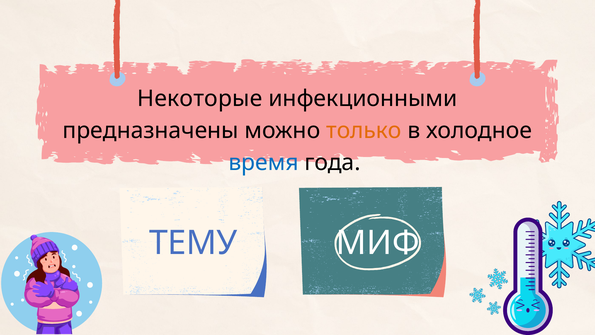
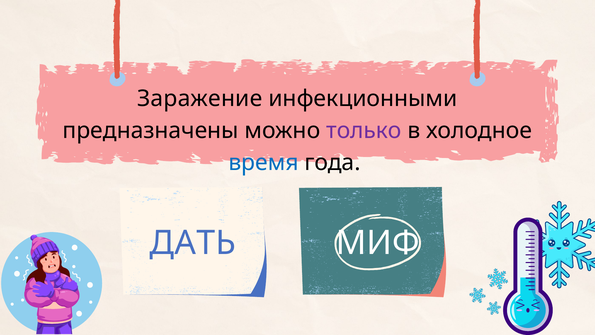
Некоторые: Некоторые -> Заражение
только colour: orange -> purple
ТЕМУ: ТЕМУ -> ДАТЬ
